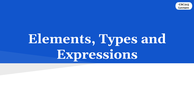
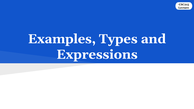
Elements: Elements -> Examples
